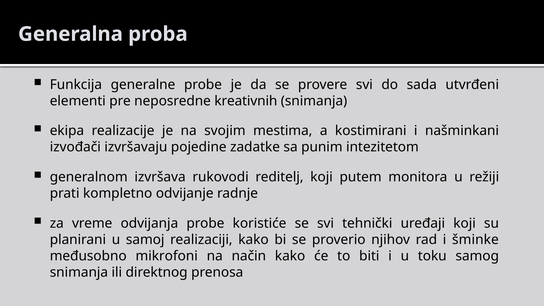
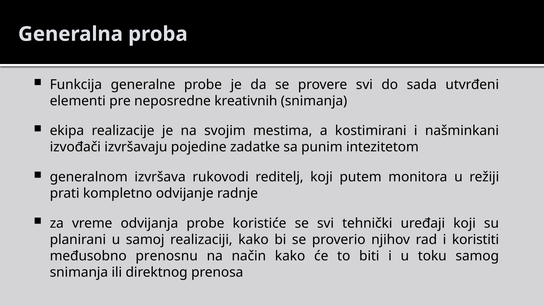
šminke: šminke -> koristiti
mikrofoni: mikrofoni -> prenosnu
